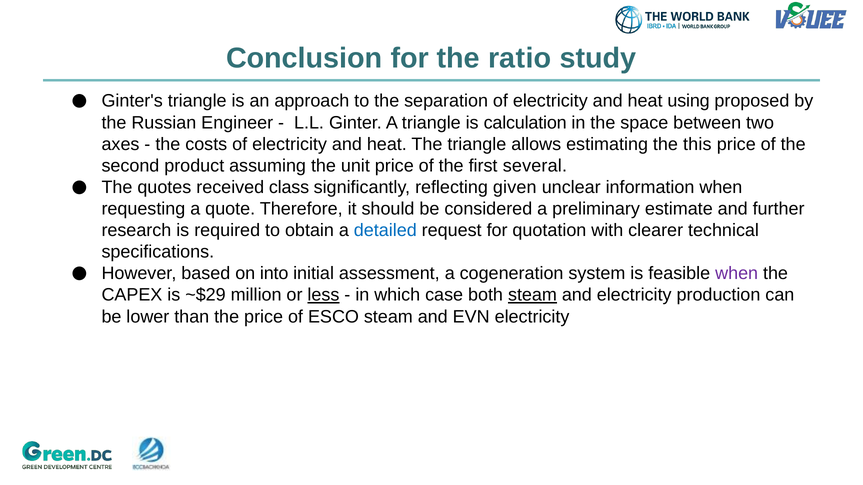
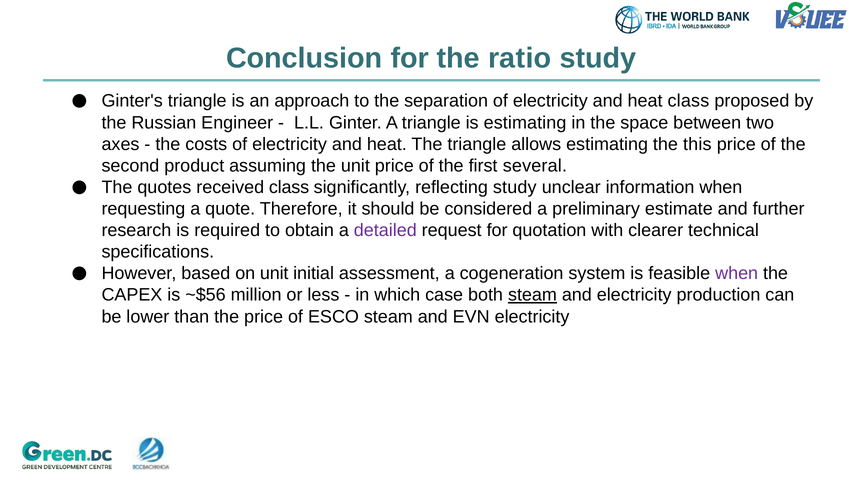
heat using: using -> class
is calculation: calculation -> estimating
reflecting given: given -> study
detailed colour: blue -> purple
on into: into -> unit
~$29: ~$29 -> ~$56
less underline: present -> none
